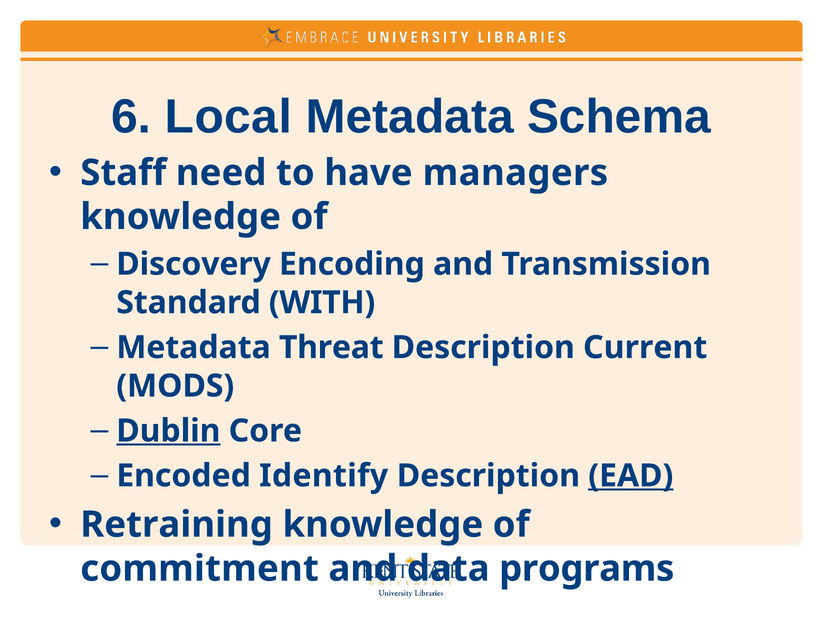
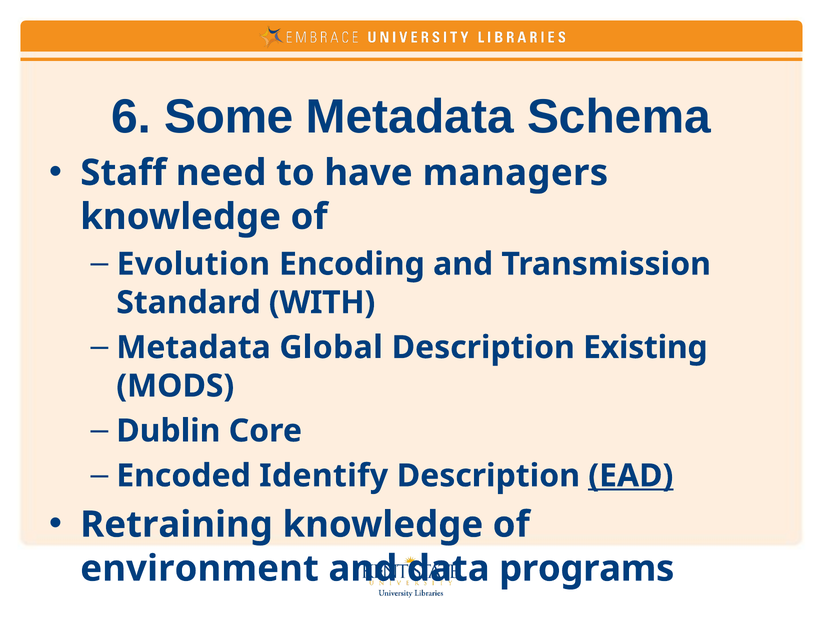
Local: Local -> Some
Discovery: Discovery -> Evolution
Threat: Threat -> Global
Current: Current -> Existing
Dublin underline: present -> none
commitment: commitment -> environment
